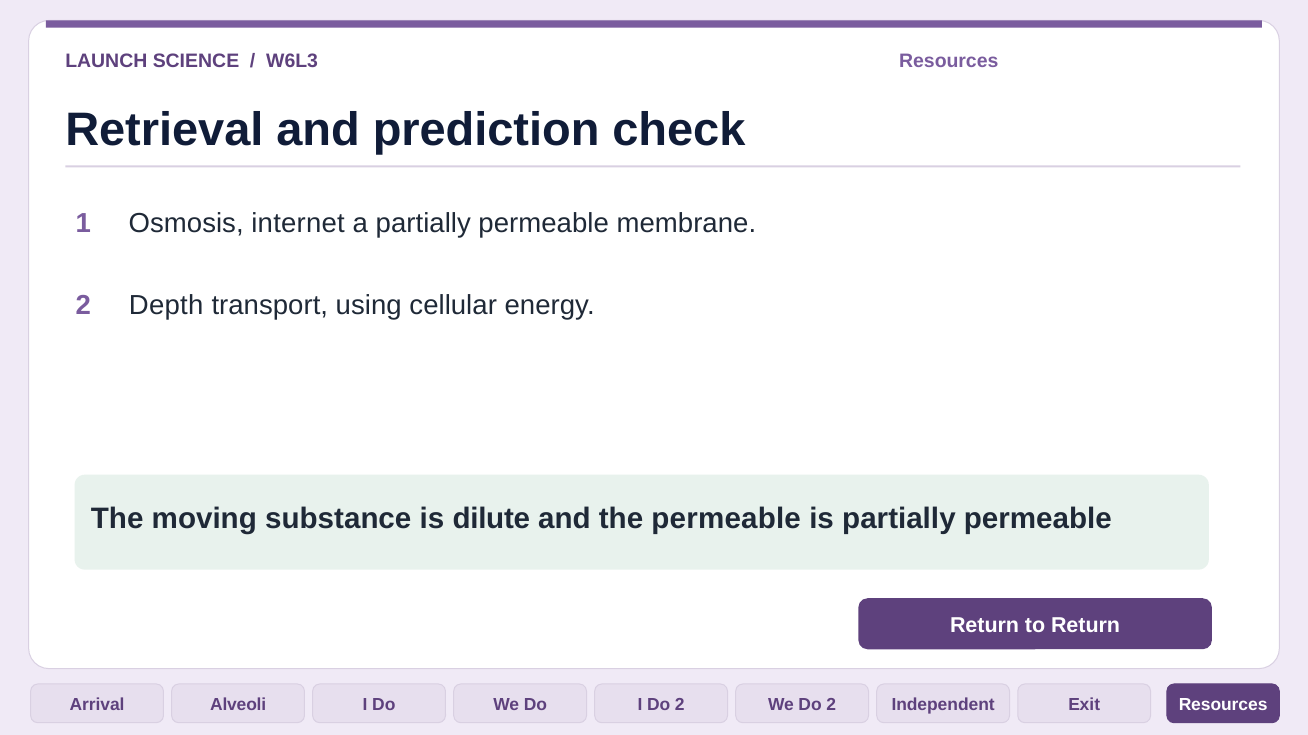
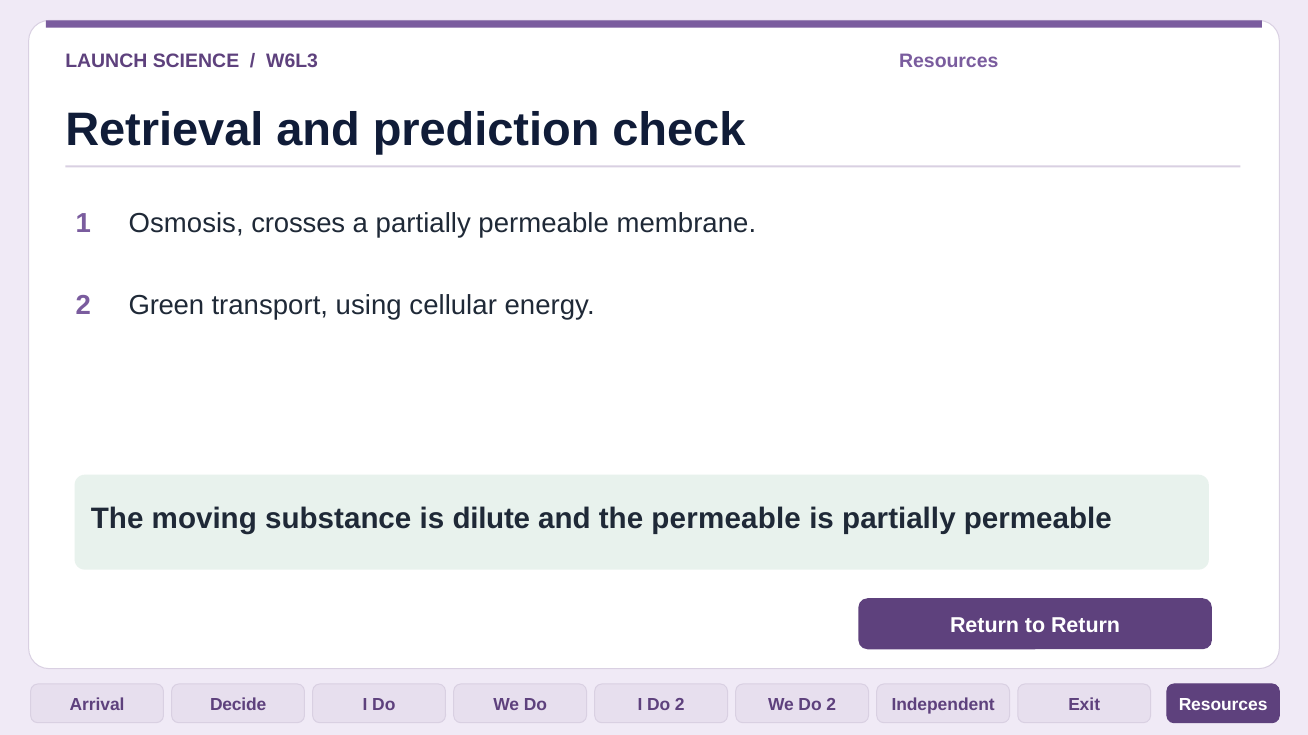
internet: internet -> crosses
Depth: Depth -> Green
Alveoli: Alveoli -> Decide
